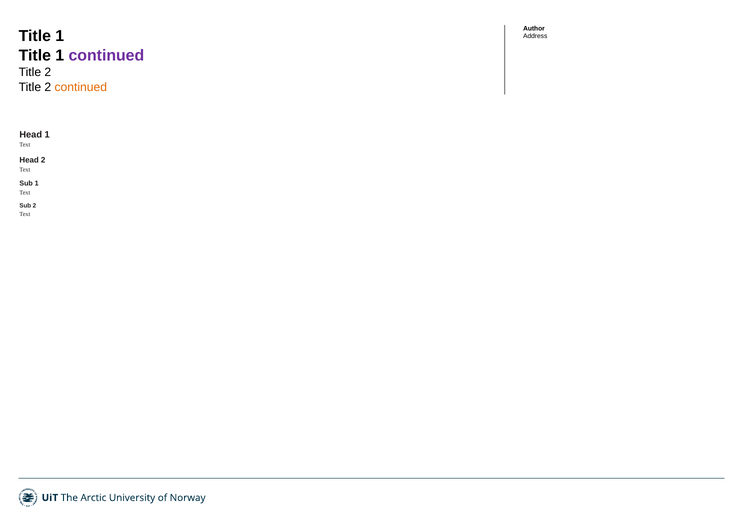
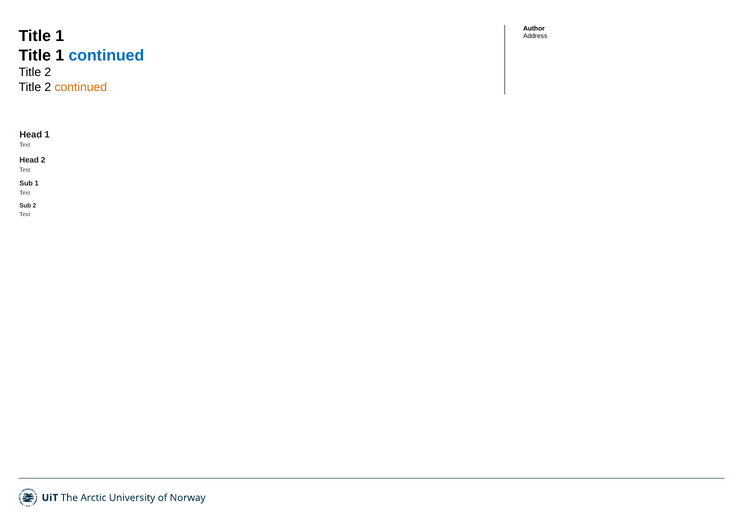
continued at (106, 55) colour: purple -> blue
